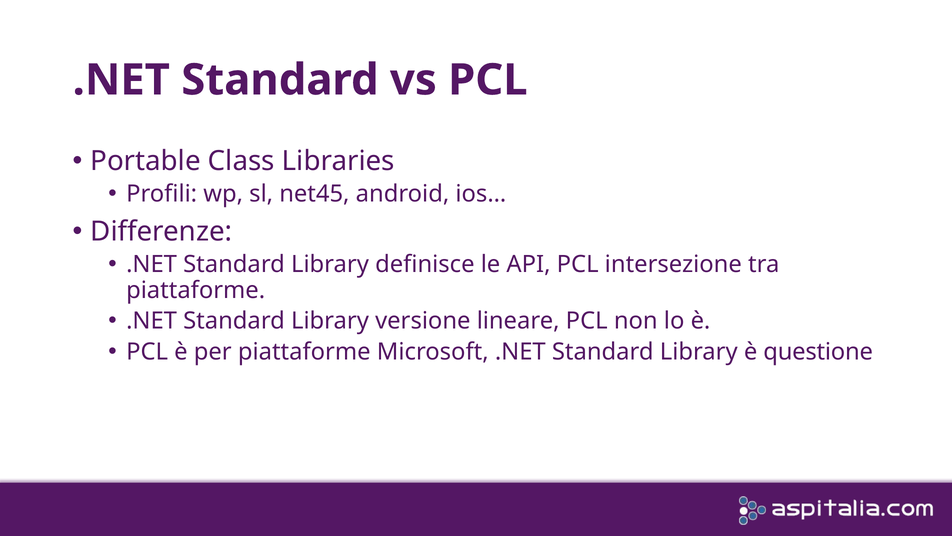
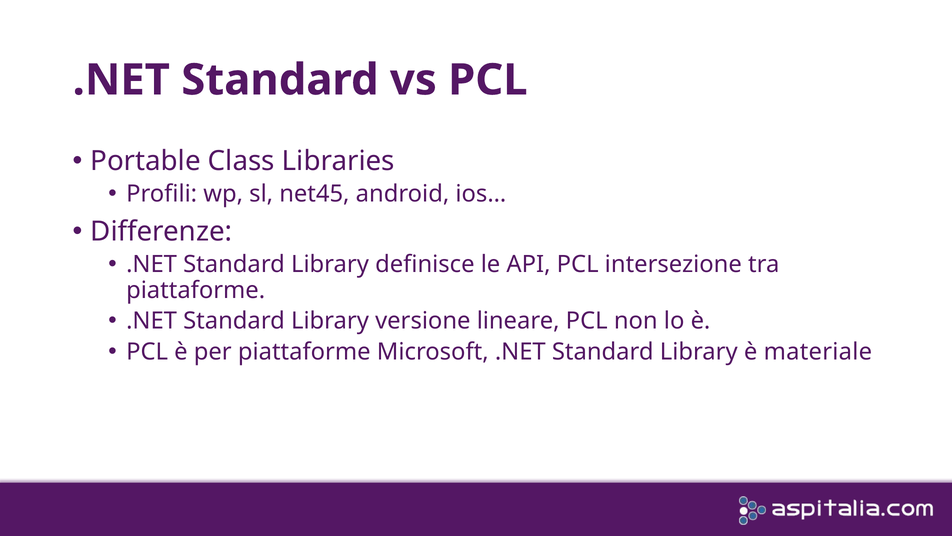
questione: questione -> materiale
